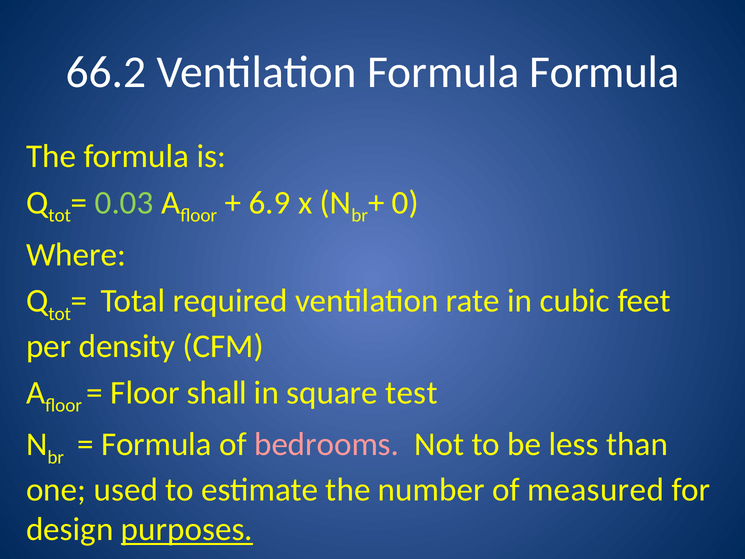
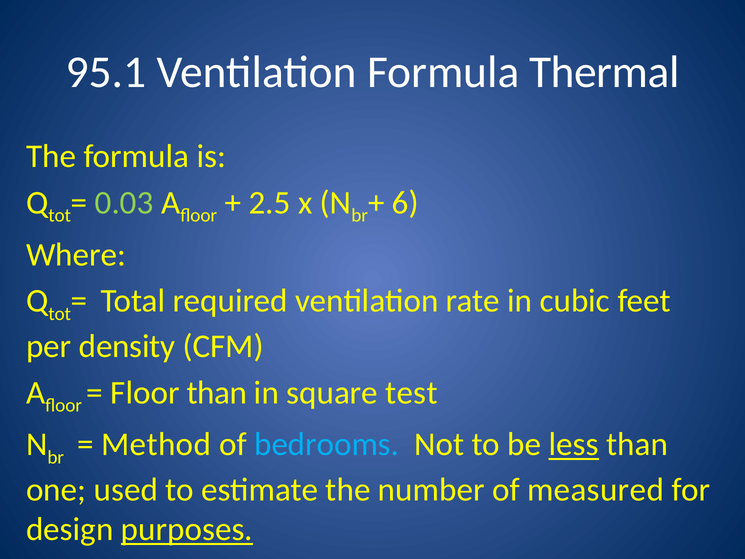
66.2: 66.2 -> 95.1
Formula Formula: Formula -> Thermal
6.9: 6.9 -> 2.5
0: 0 -> 6
Floor shall: shall -> than
Formula at (156, 444): Formula -> Method
bedrooms colour: pink -> light blue
less underline: none -> present
